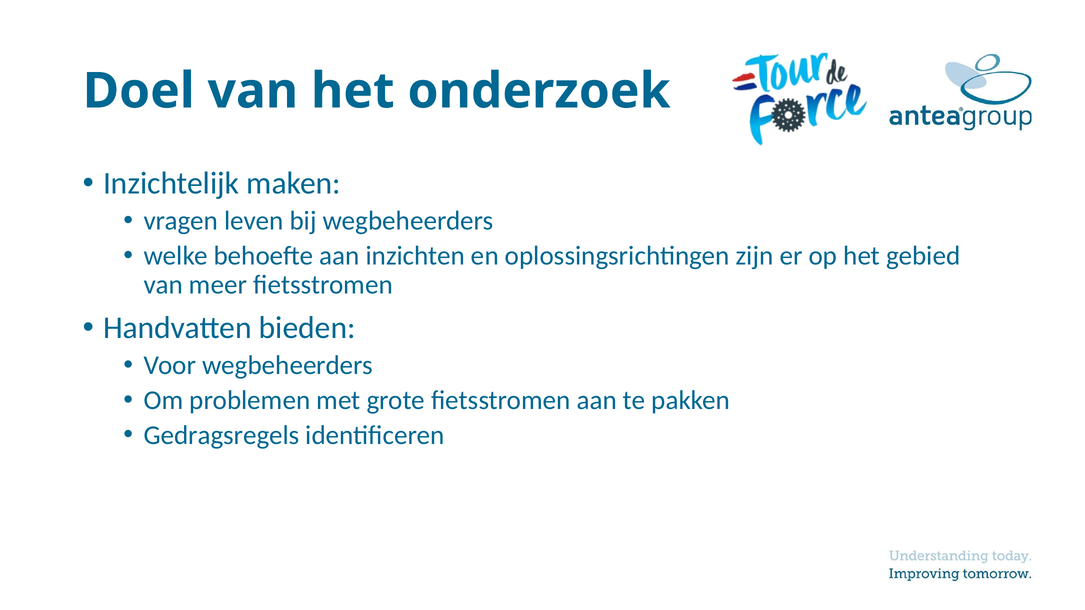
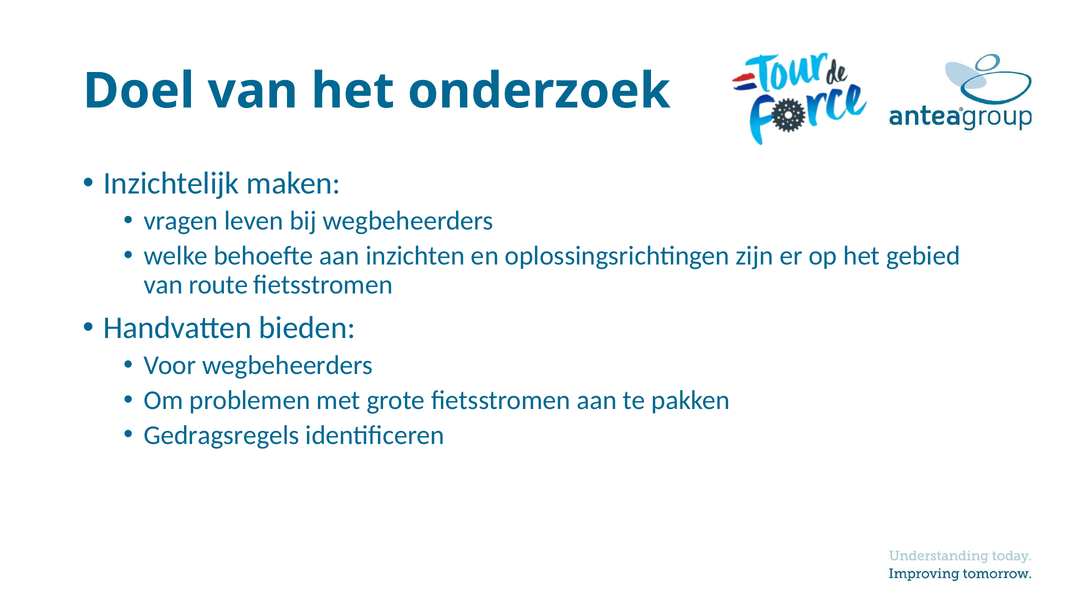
meer: meer -> route
